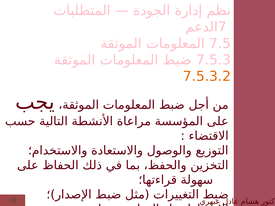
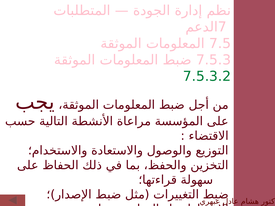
7.5.3.2 colour: orange -> green
